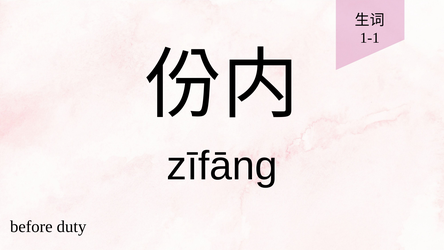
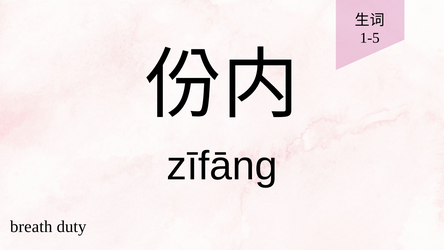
1-1: 1-1 -> 1-5
before: before -> breath
